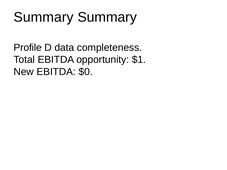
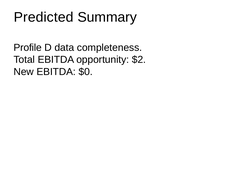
Summary at (44, 17): Summary -> Predicted
$1: $1 -> $2
